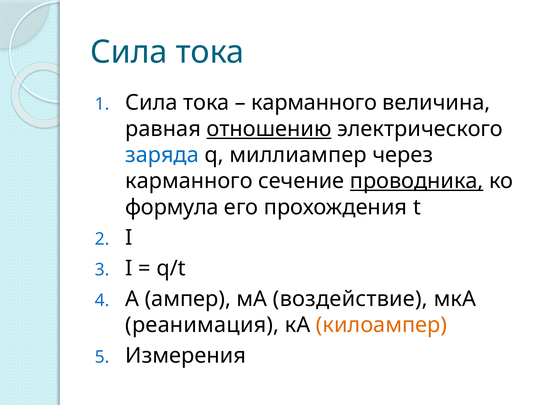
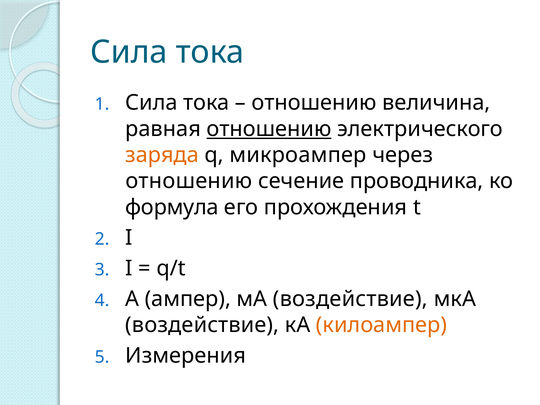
карманного at (314, 103): карманного -> отношению
заряда colour: blue -> orange
миллиампер: миллиампер -> микроампер
карманного at (189, 181): карманного -> отношению
проводника underline: present -> none
реанимация at (202, 325): реанимация -> воздействие
